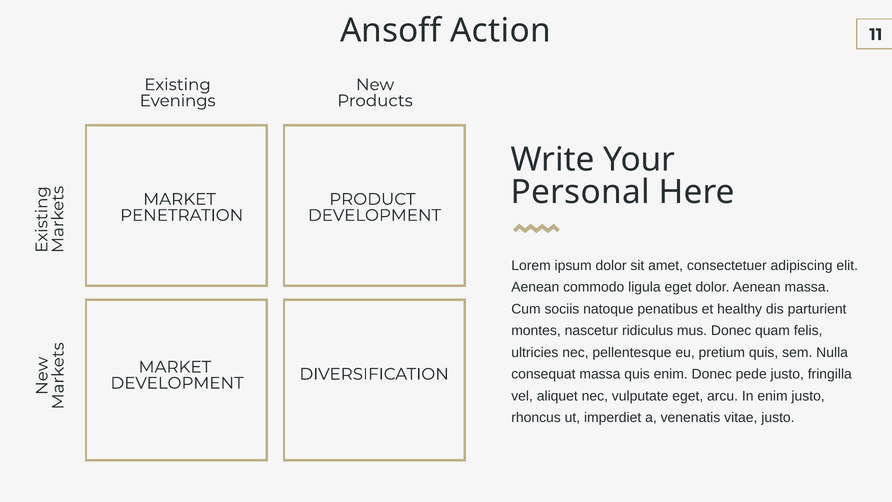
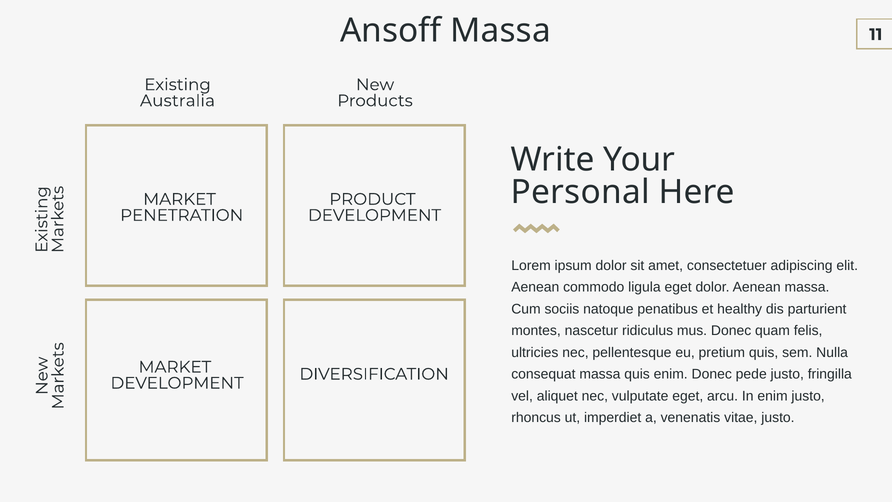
Ansoff Action: Action -> Massa
Evenings: Evenings -> Australia
